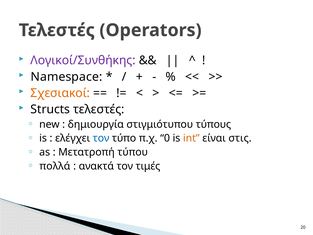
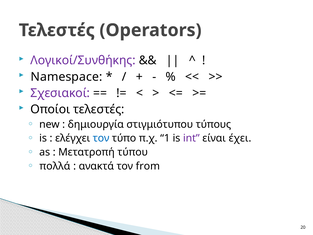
Σχεσιακοί colour: orange -> purple
Structs: Structs -> Οποίοι
0: 0 -> 1
int colour: orange -> purple
στις: στις -> έχει
τιμές: τιμές -> from
